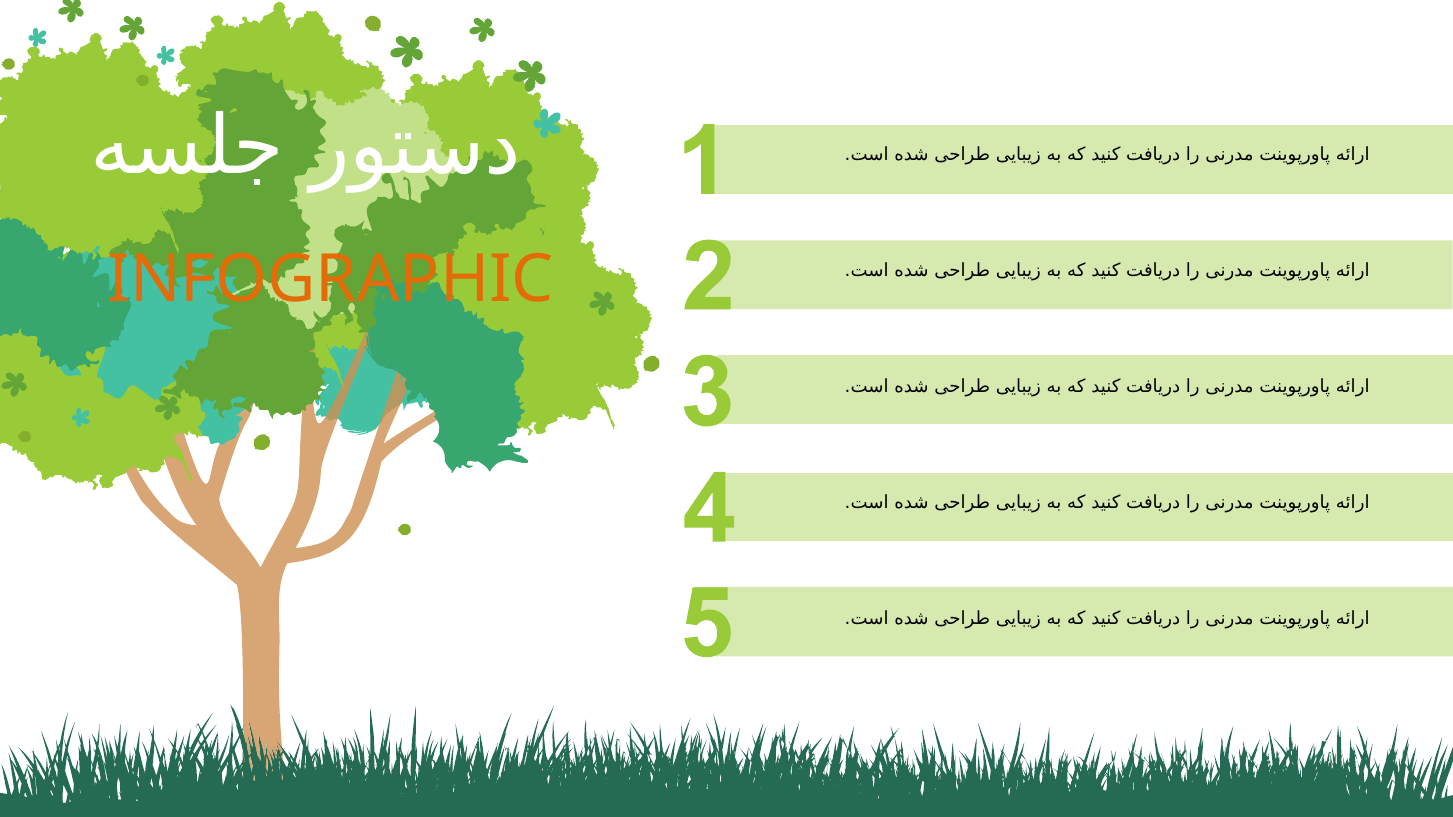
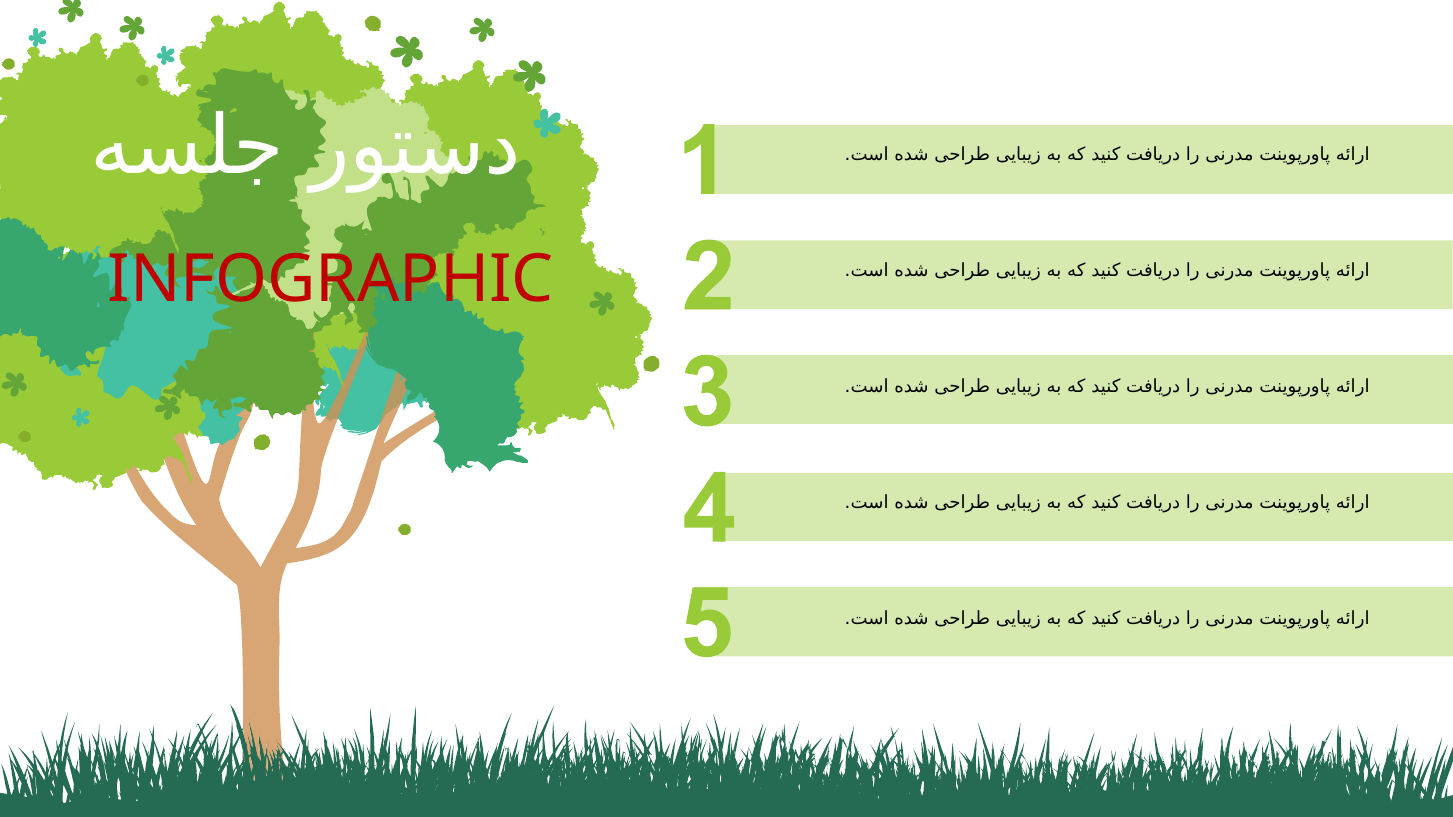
INFOGRAPHIC colour: orange -> red
